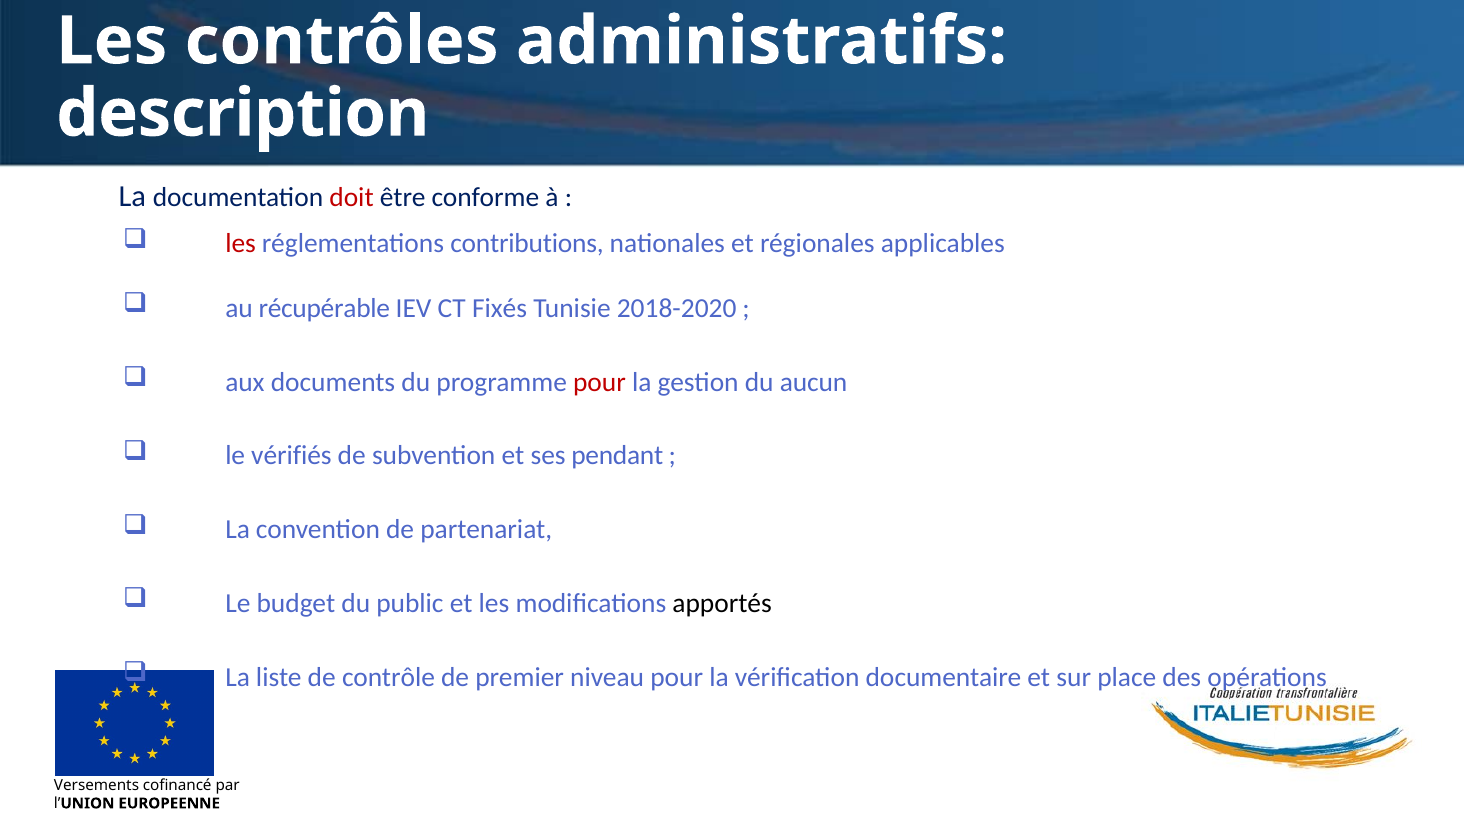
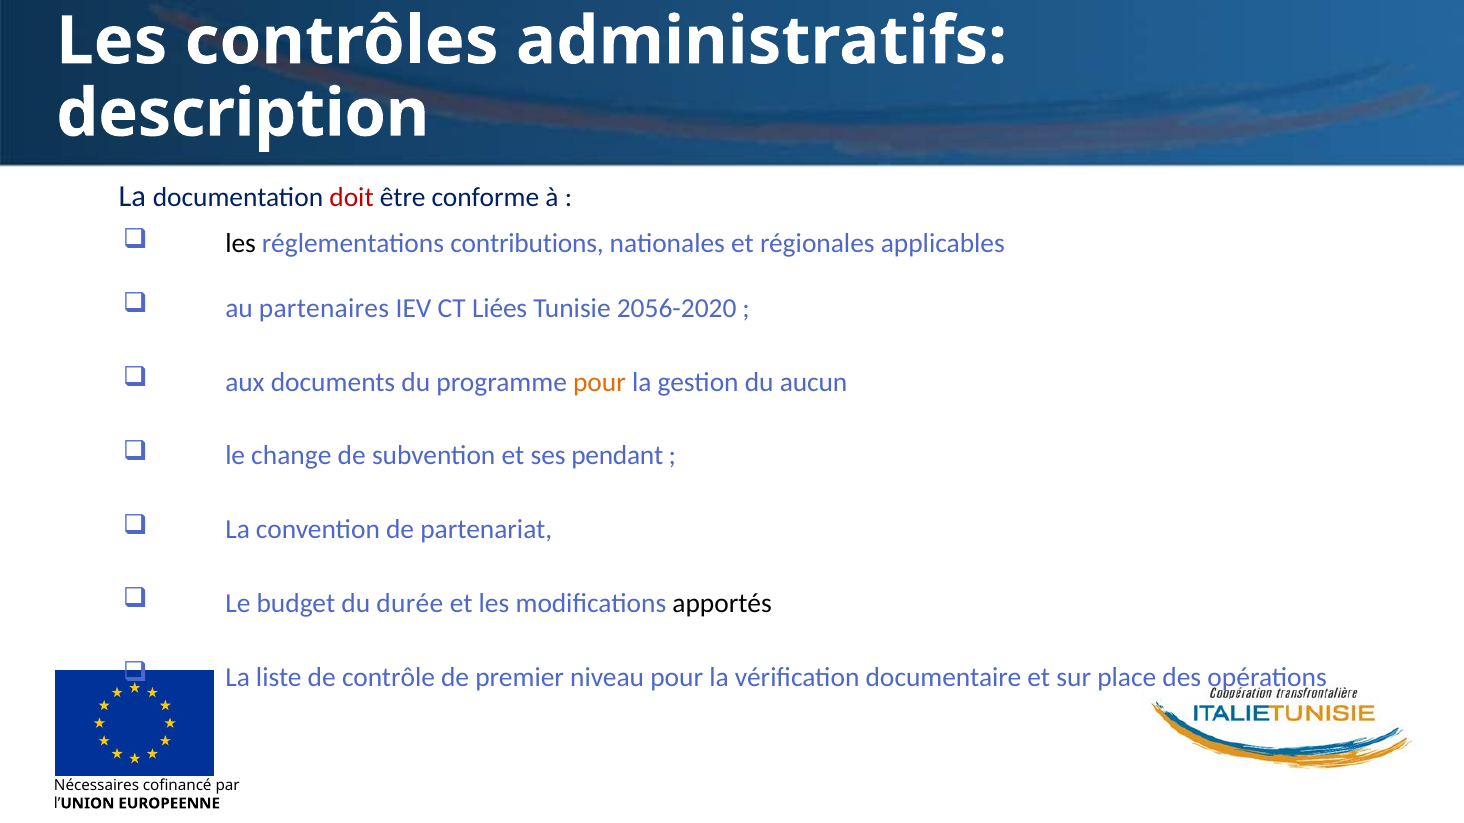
les at (241, 243) colour: red -> black
récupérable: récupérable -> partenaires
Fixés: Fixés -> Liées
2018-2020: 2018-2020 -> 2056-2020
pour at (599, 382) colour: red -> orange
vérifiés: vérifiés -> change
public: public -> durée
Versements: Versements -> Nécessaires
